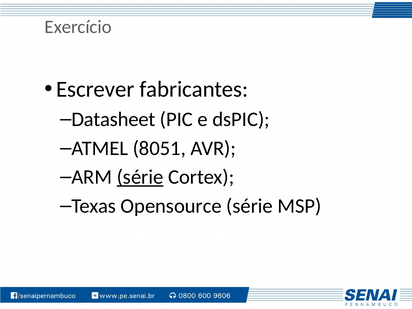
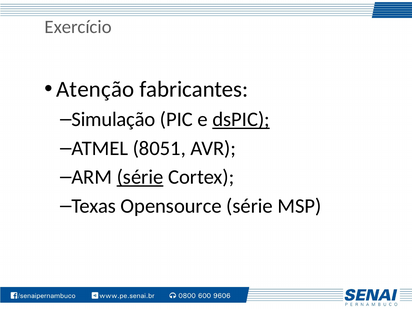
Escrever: Escrever -> Atenção
Datasheet: Datasheet -> Simulação
dsPIC underline: none -> present
